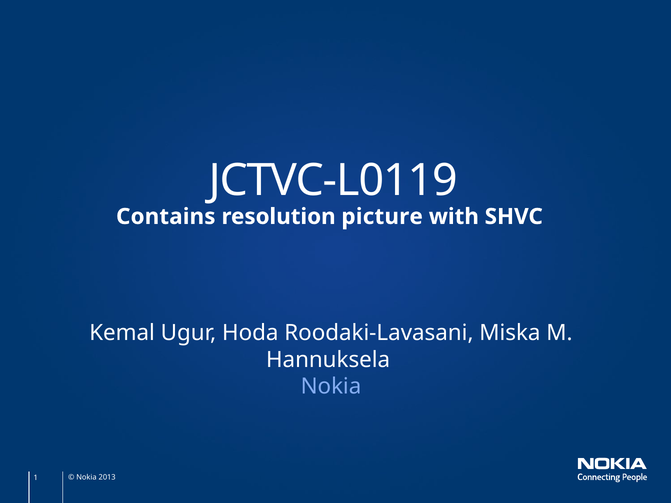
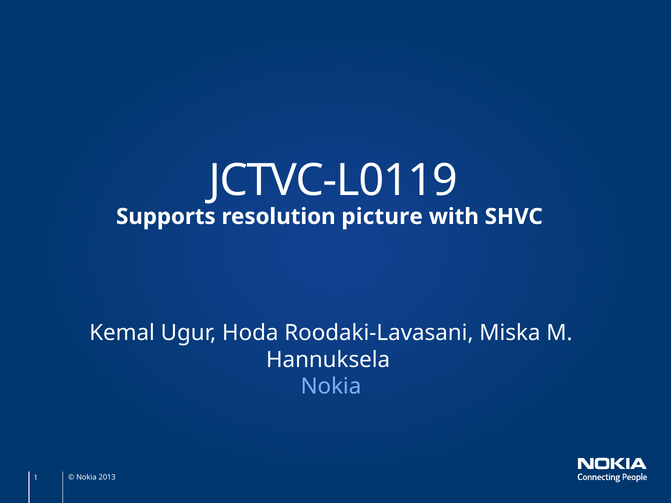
Contains: Contains -> Supports
